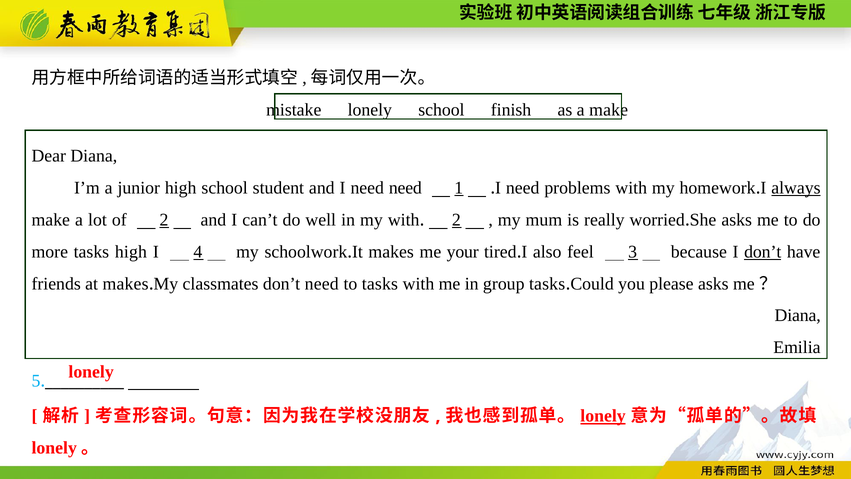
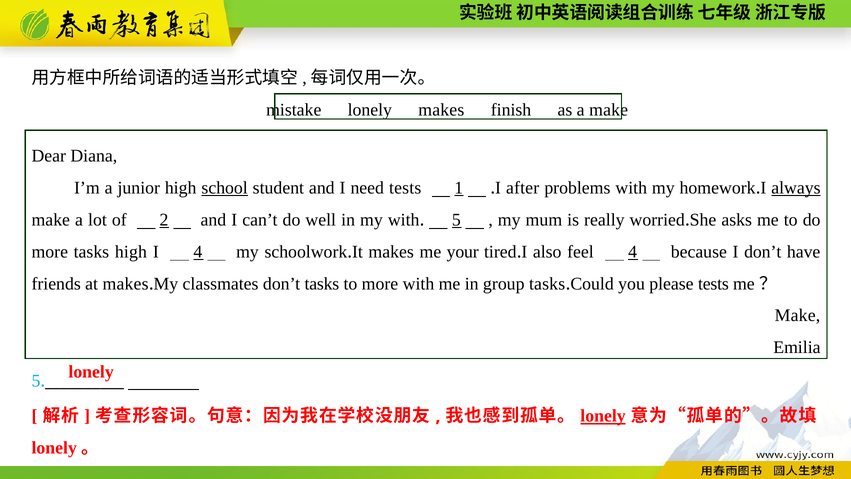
lonely school: school -> makes
school at (225, 188) underline: none -> present
need need: need -> tests
need at (523, 188): need -> after
2 at (456, 220): 2 -> 5
feel 3: 3 -> 4
don’t at (763, 252) underline: present -> none
don’t need: need -> tasks
to tasks: tasks -> more
please asks: asks -> tests
Diana at (798, 315): Diana -> Make
